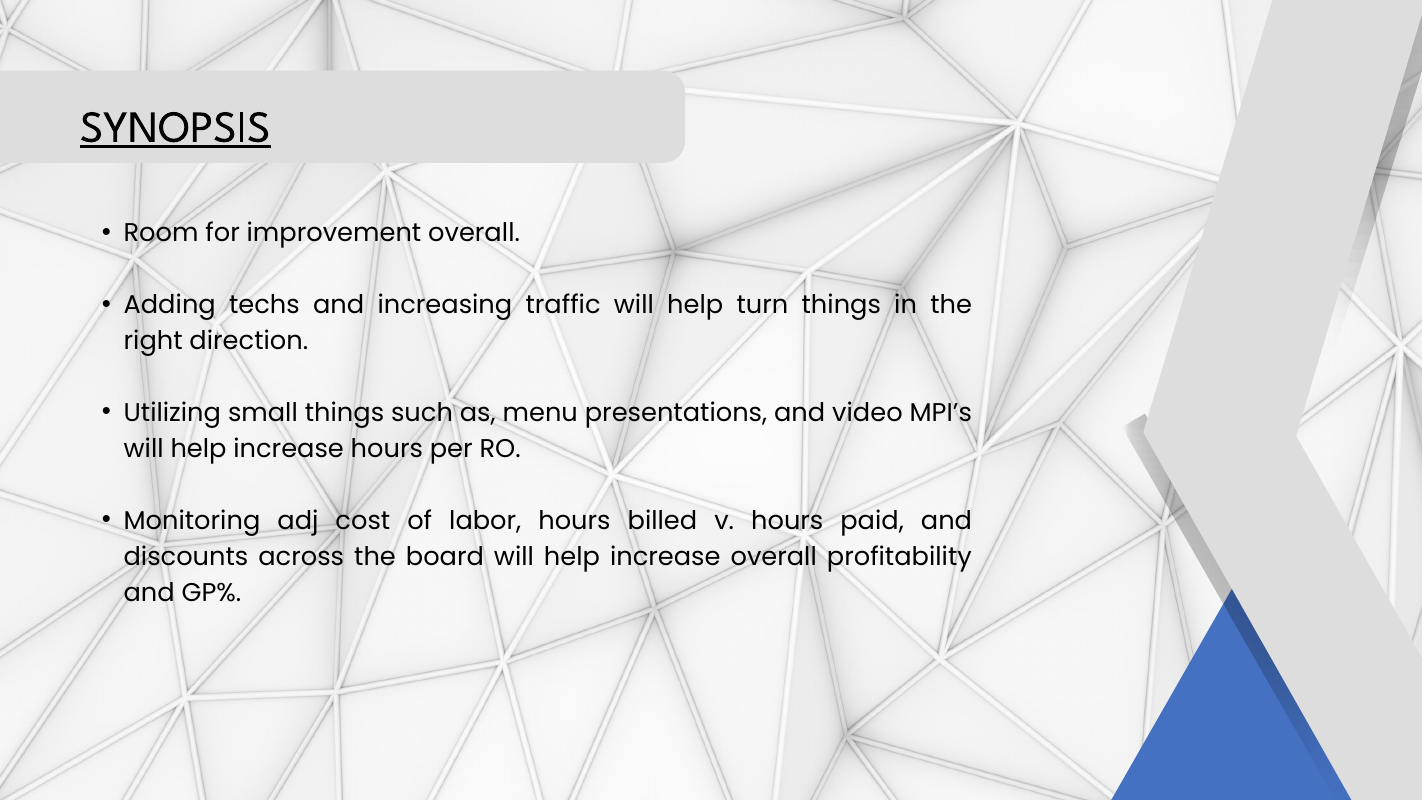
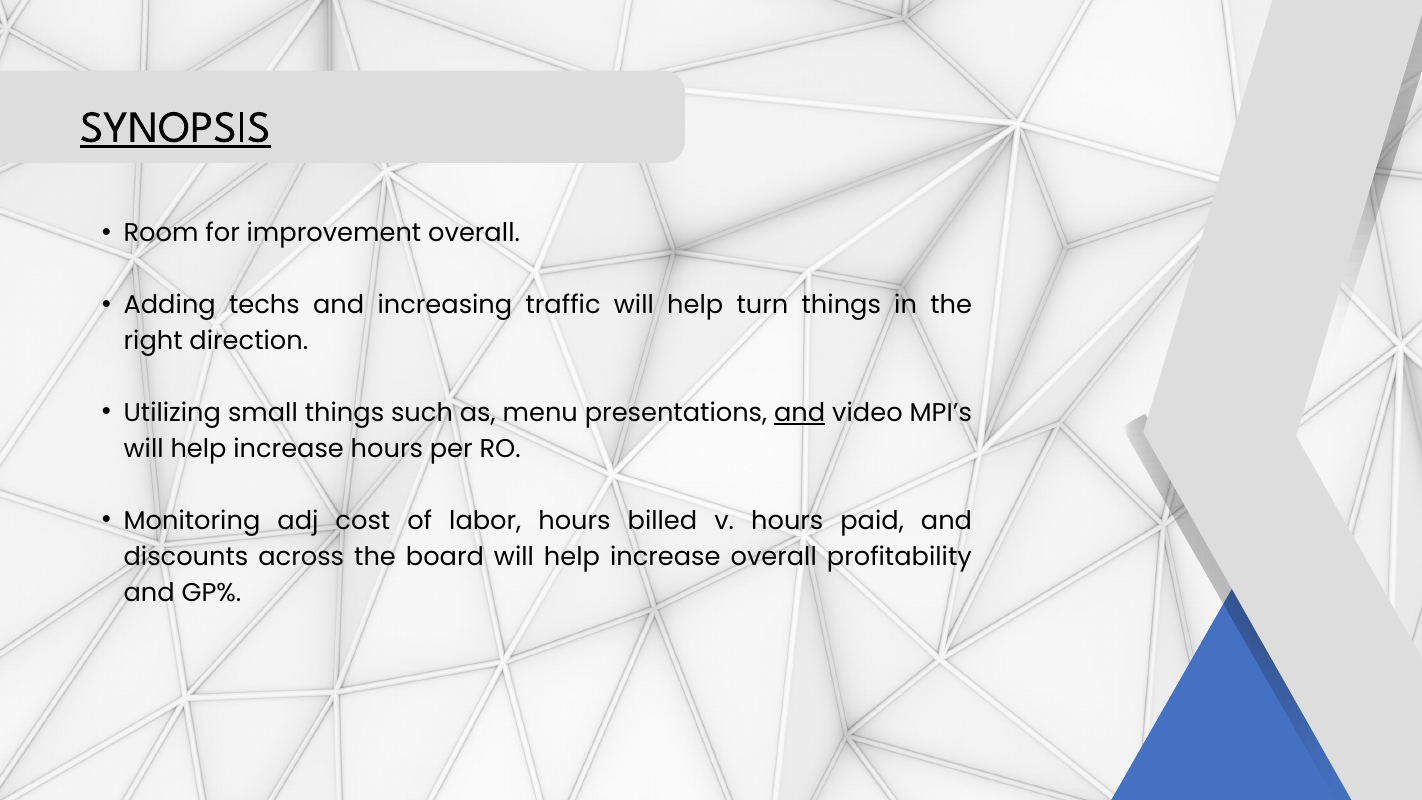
and at (800, 413) underline: none -> present
